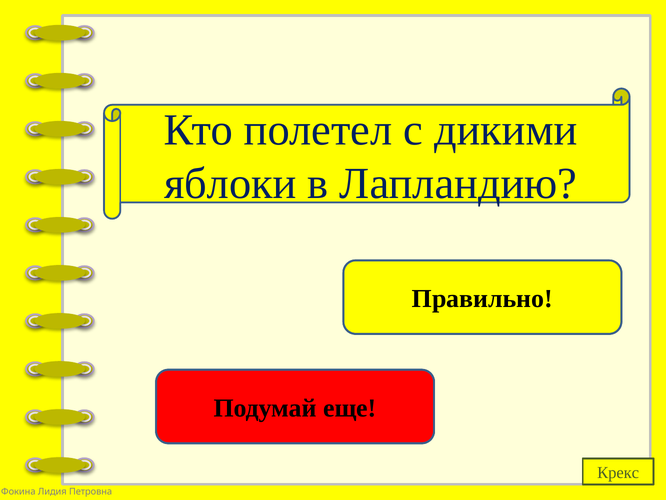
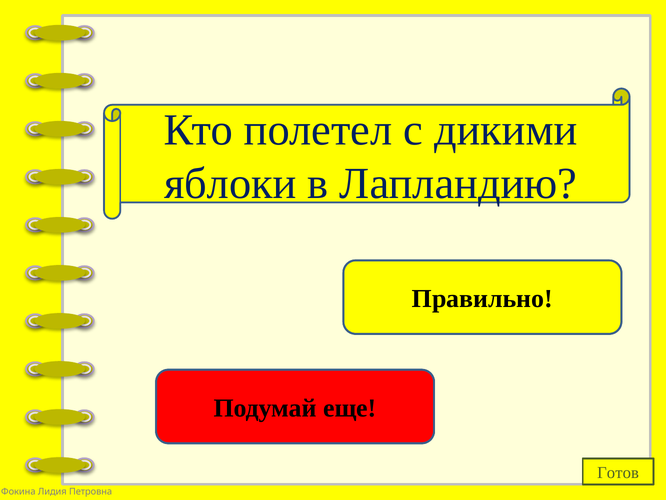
Крекс: Крекс -> Готов
